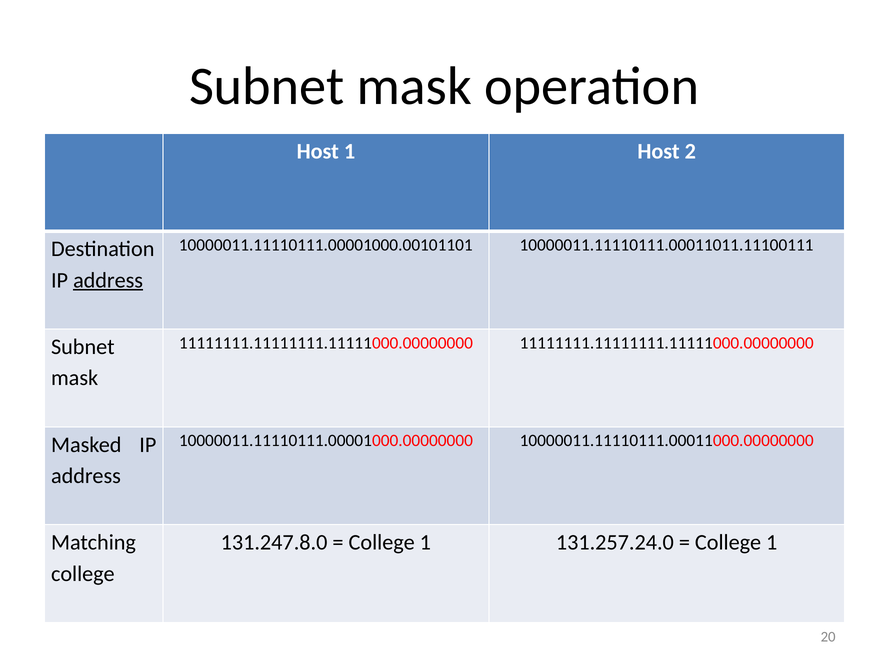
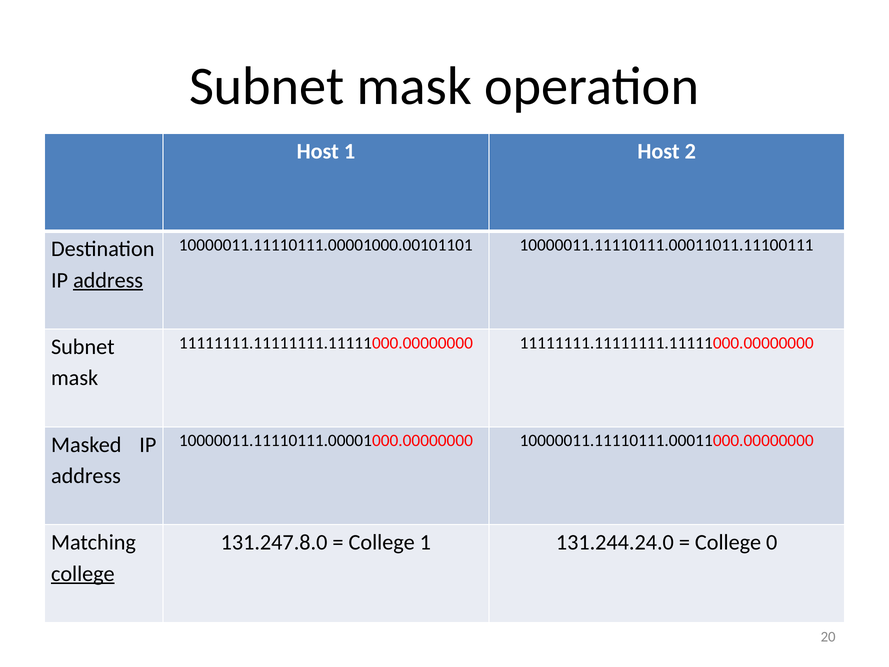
131.257.24.0: 131.257.24.0 -> 131.244.24.0
1 at (772, 542): 1 -> 0
college at (83, 574) underline: none -> present
